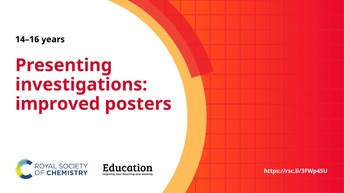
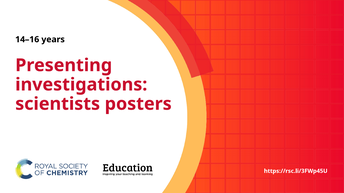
improved: improved -> scientists
